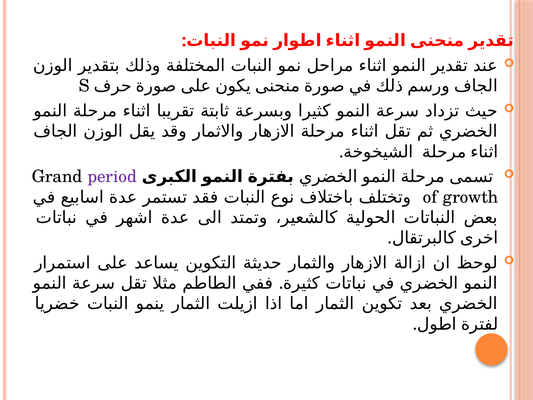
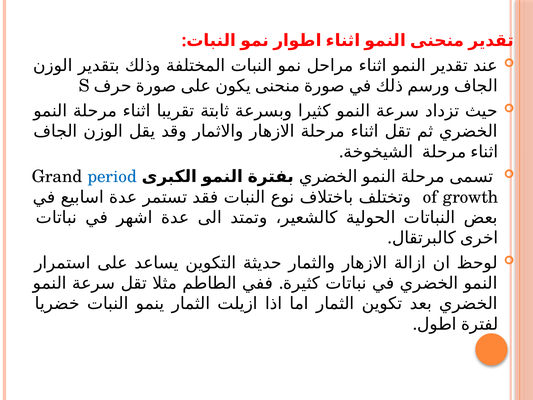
period colour: purple -> blue
